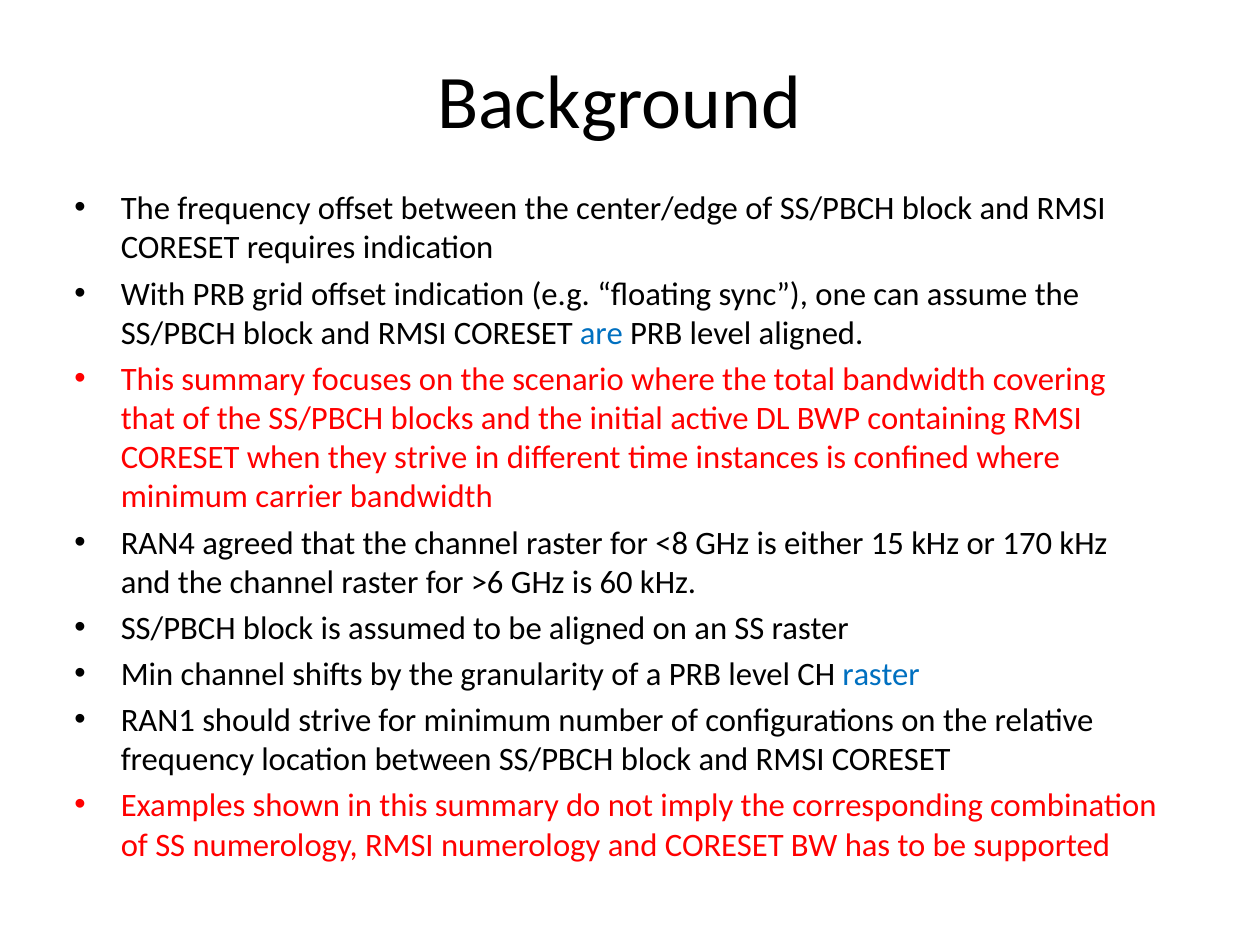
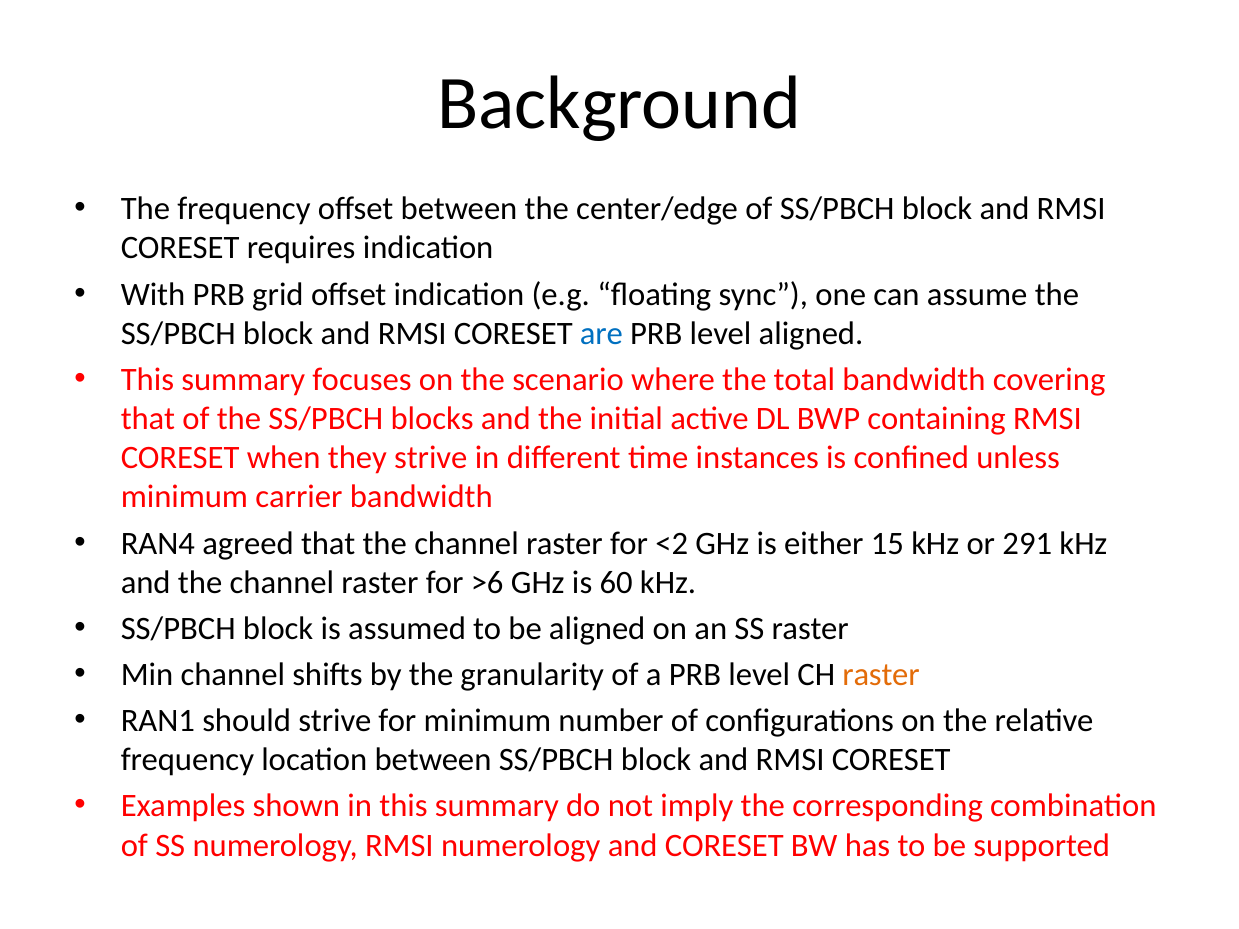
confined where: where -> unless
<8: <8 -> <2
170: 170 -> 291
raster at (881, 675) colour: blue -> orange
